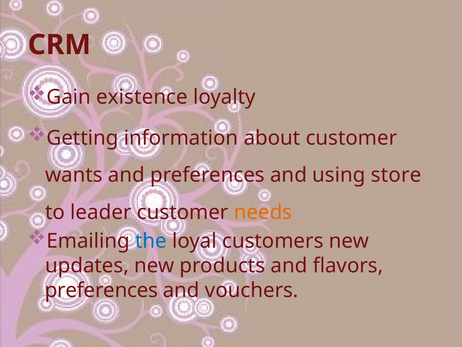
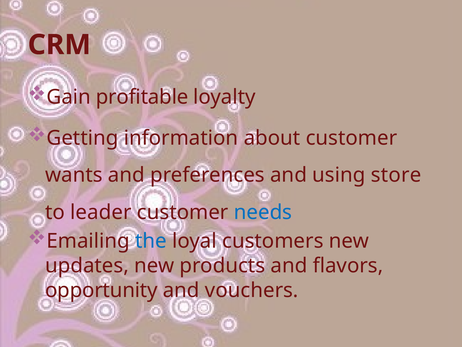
existence: existence -> profitable
needs colour: orange -> blue
preferences at (101, 290): preferences -> opportunity
